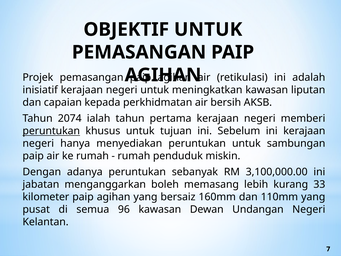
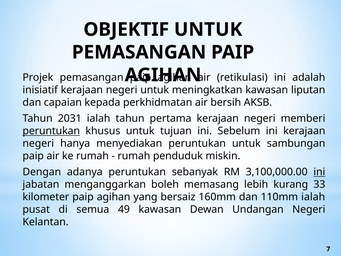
2074: 2074 -> 2031
ini at (319, 172) underline: none -> present
110mm yang: yang -> ialah
96: 96 -> 49
